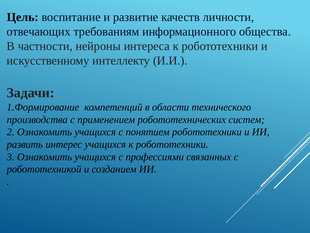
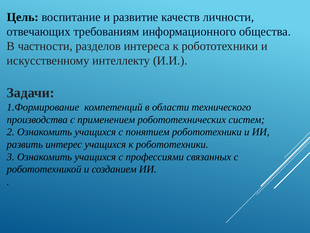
нейроны: нейроны -> разделов
